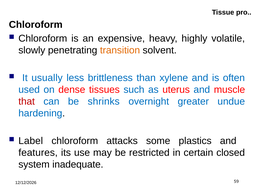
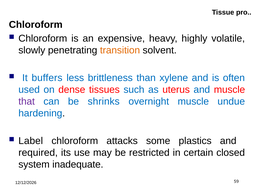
usually: usually -> buffers
that colour: red -> purple
overnight greater: greater -> muscle
features: features -> required
